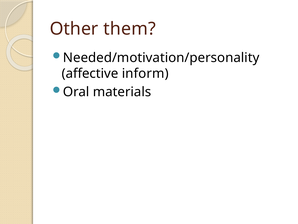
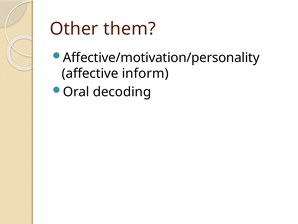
Needed/motivation/personality: Needed/motivation/personality -> Affective/motivation/personality
materials: materials -> decoding
